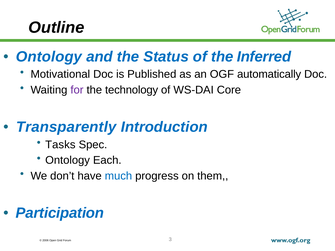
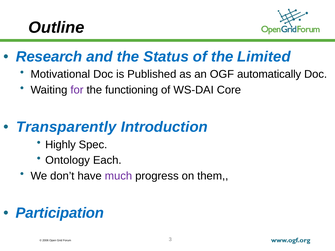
Ontology at (49, 57): Ontology -> Research
Inferred: Inferred -> Limited
technology: technology -> functioning
Tasks: Tasks -> Highly
much colour: blue -> purple
